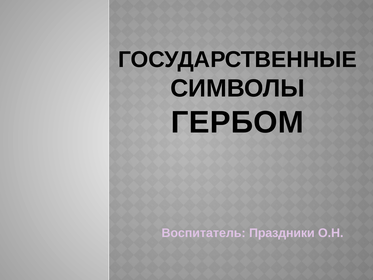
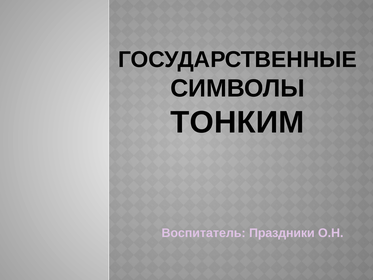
ГЕРБОМ: ГЕРБОМ -> ТОНКИМ
